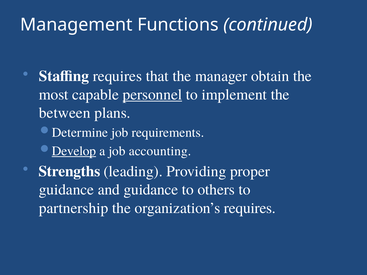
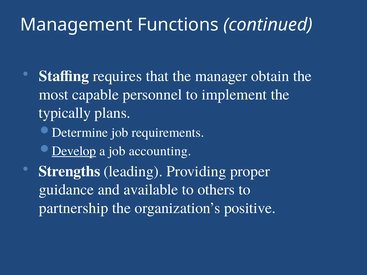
personnel underline: present -> none
between: between -> typically
and guidance: guidance -> available
organization’s requires: requires -> positive
